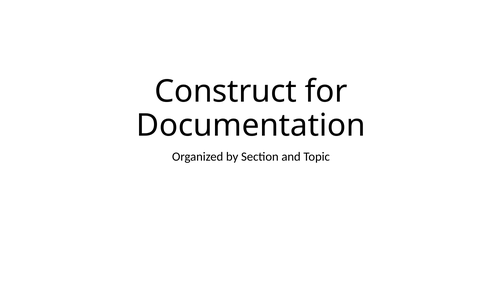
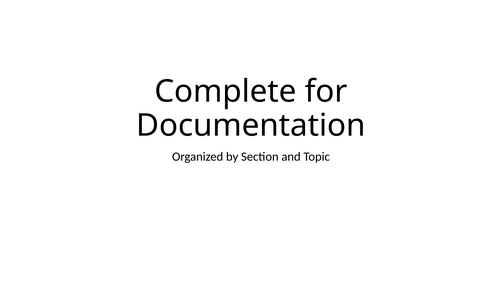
Construct: Construct -> Complete
